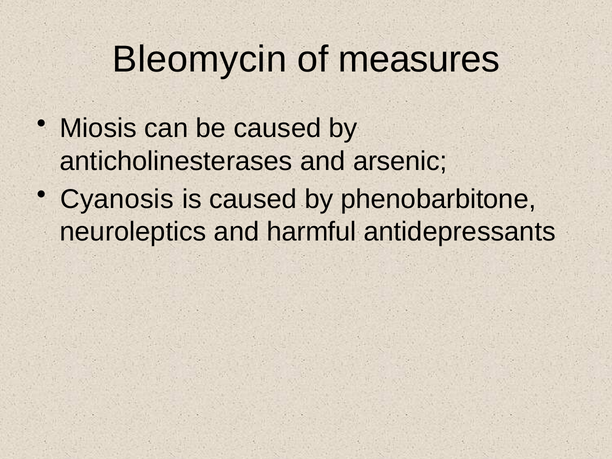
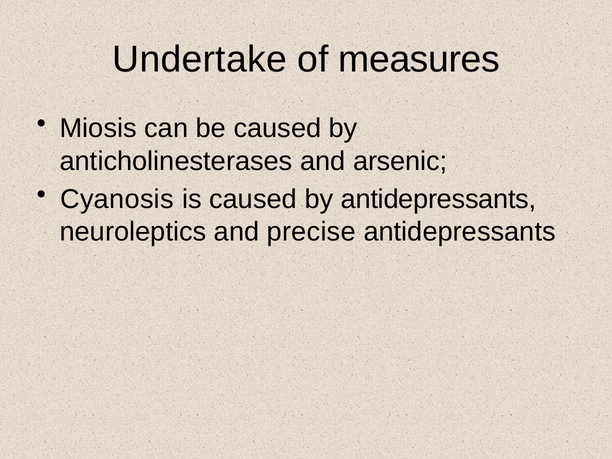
Bleomycin: Bleomycin -> Undertake
by phenobarbitone: phenobarbitone -> antidepressants
harmful: harmful -> precise
